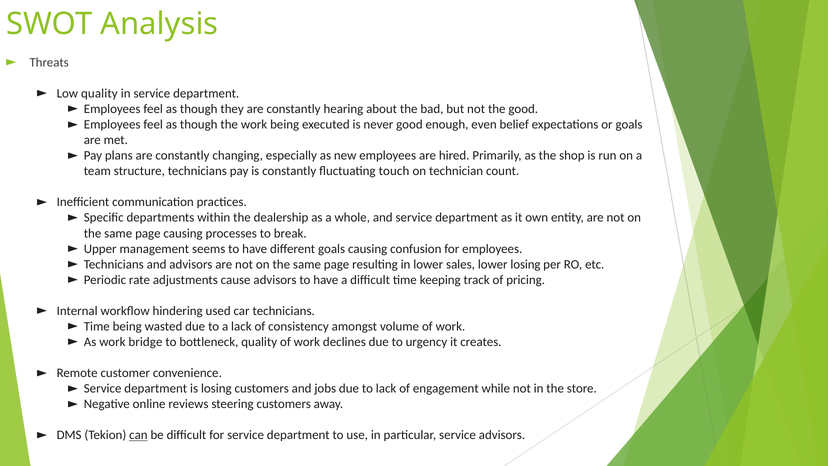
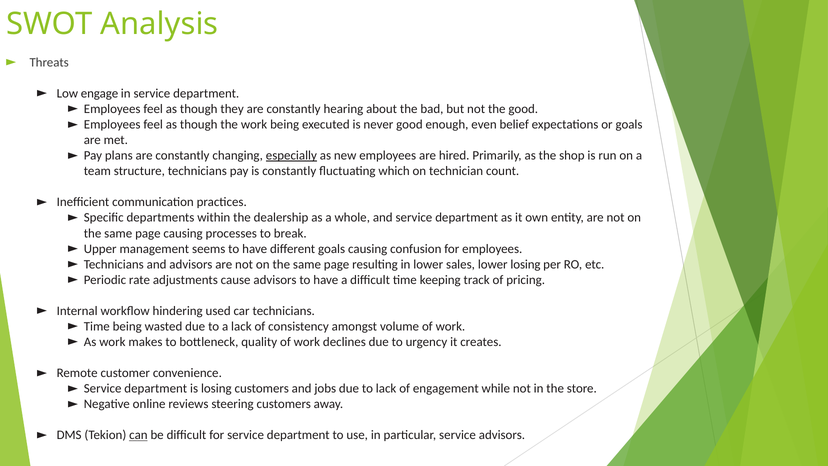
Low quality: quality -> engage
especially underline: none -> present
touch: touch -> which
bridge: bridge -> makes
